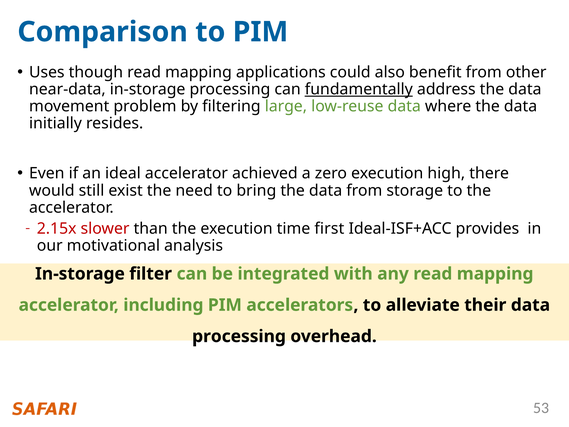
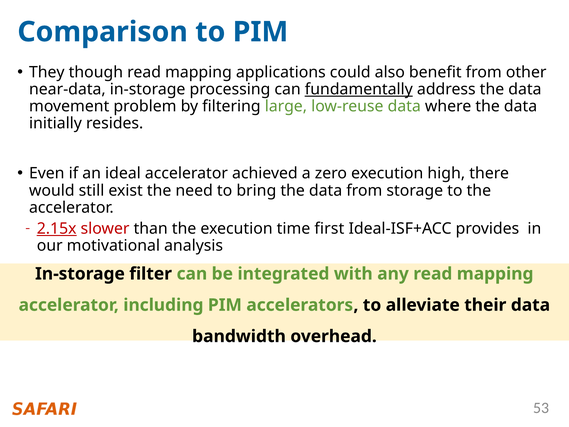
Uses: Uses -> They
2.15x underline: none -> present
processing at (239, 336): processing -> bandwidth
